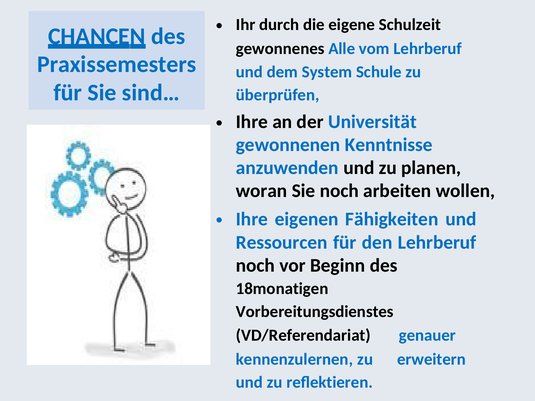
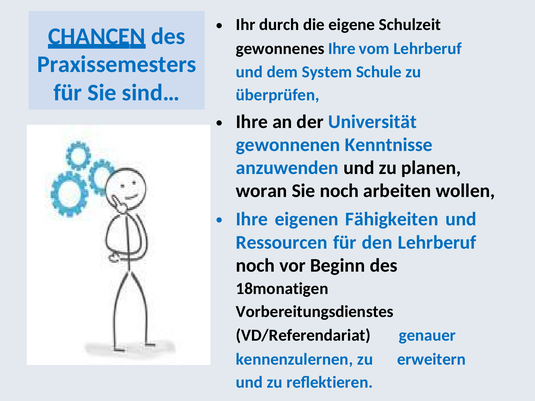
gewonnenes Alle: Alle -> Ihre
